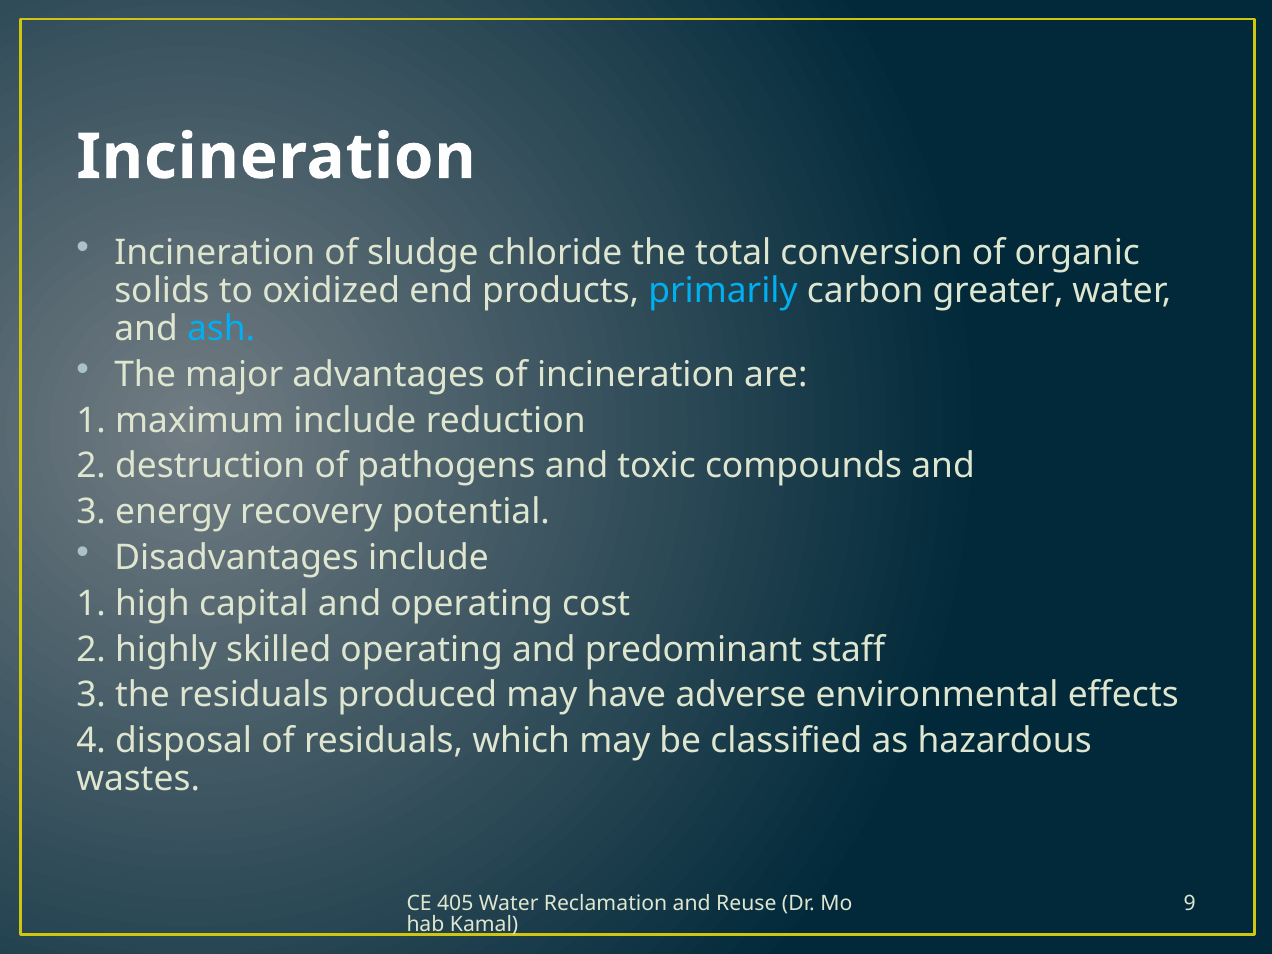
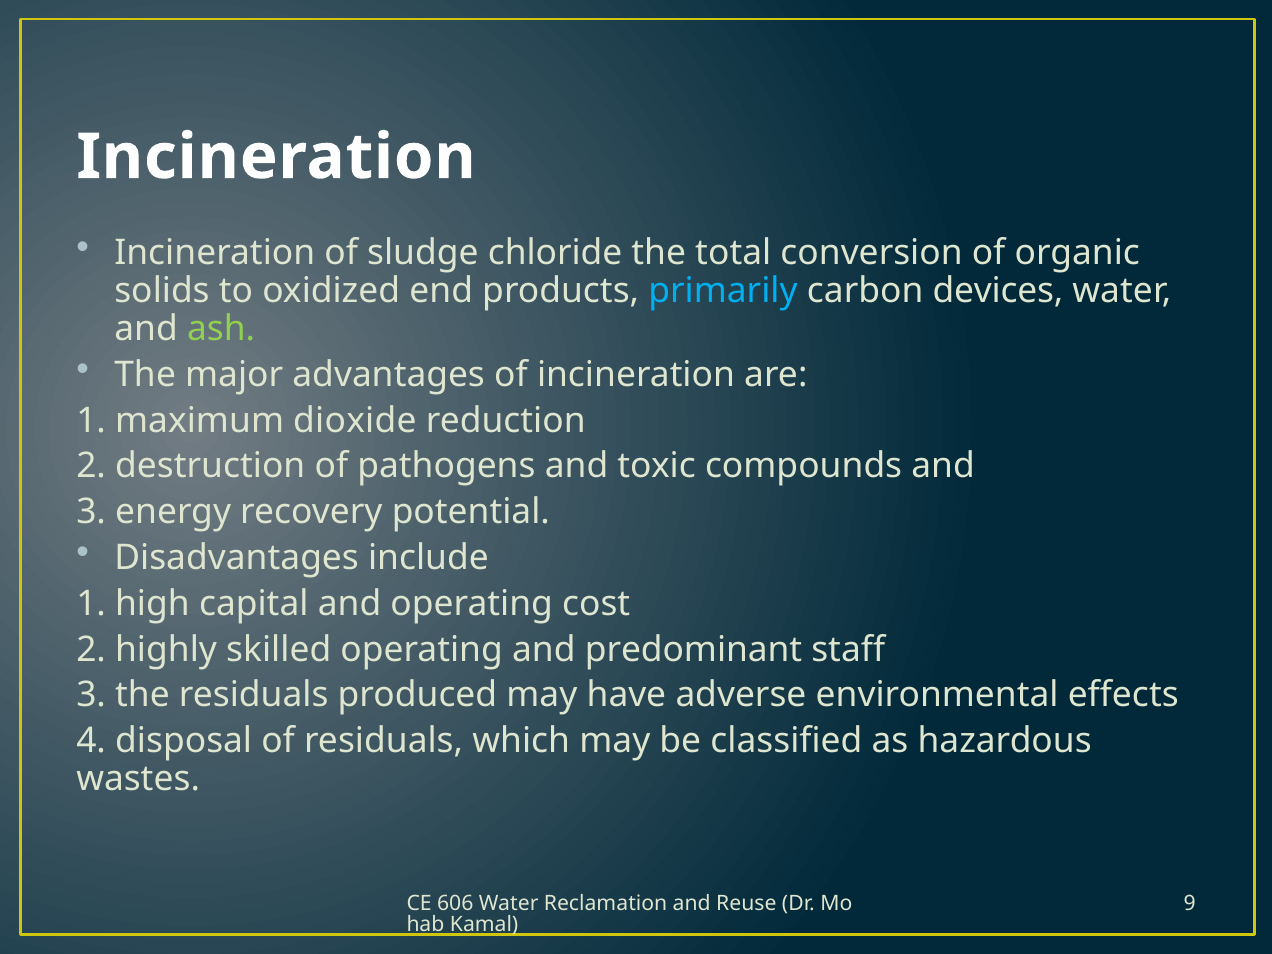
greater: greater -> devices
ash colour: light blue -> light green
maximum include: include -> dioxide
405: 405 -> 606
